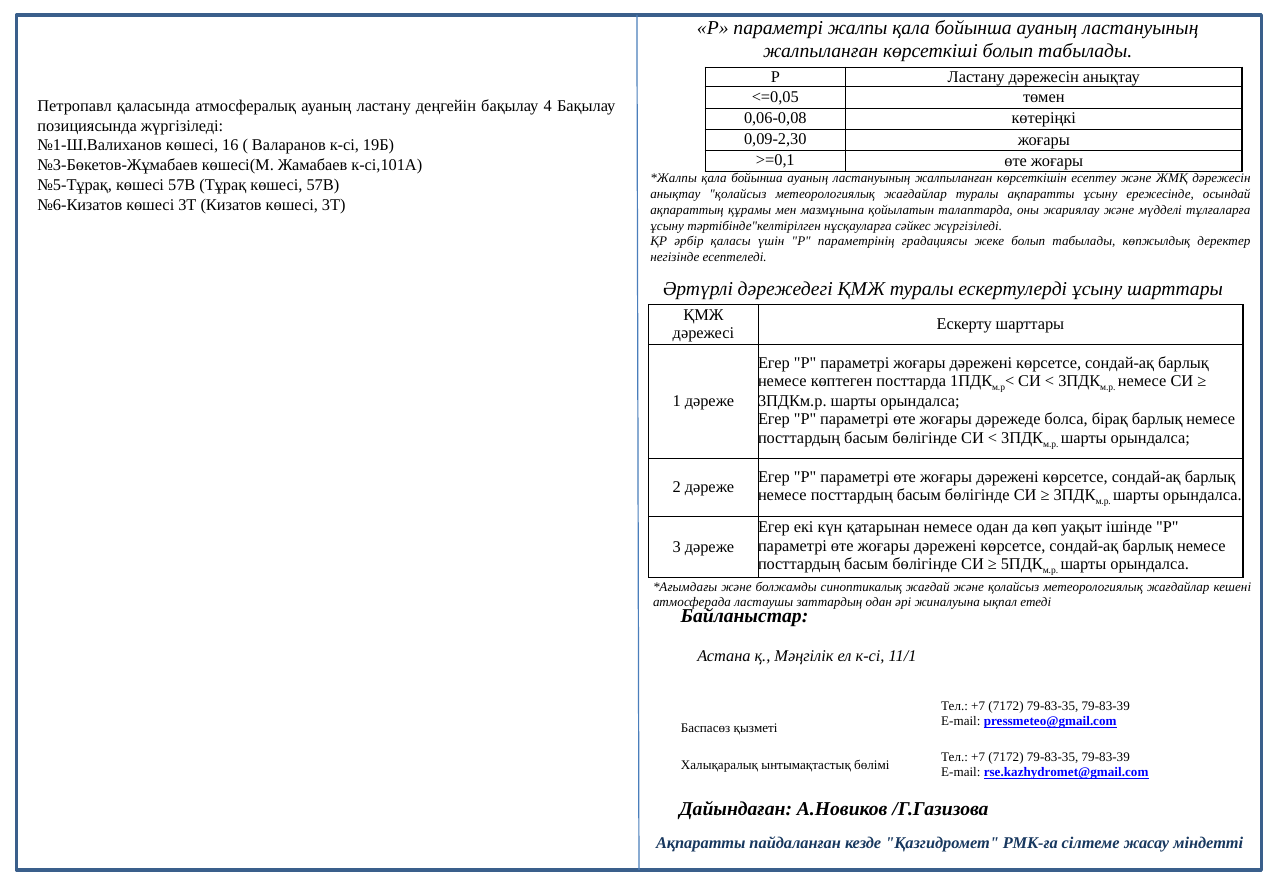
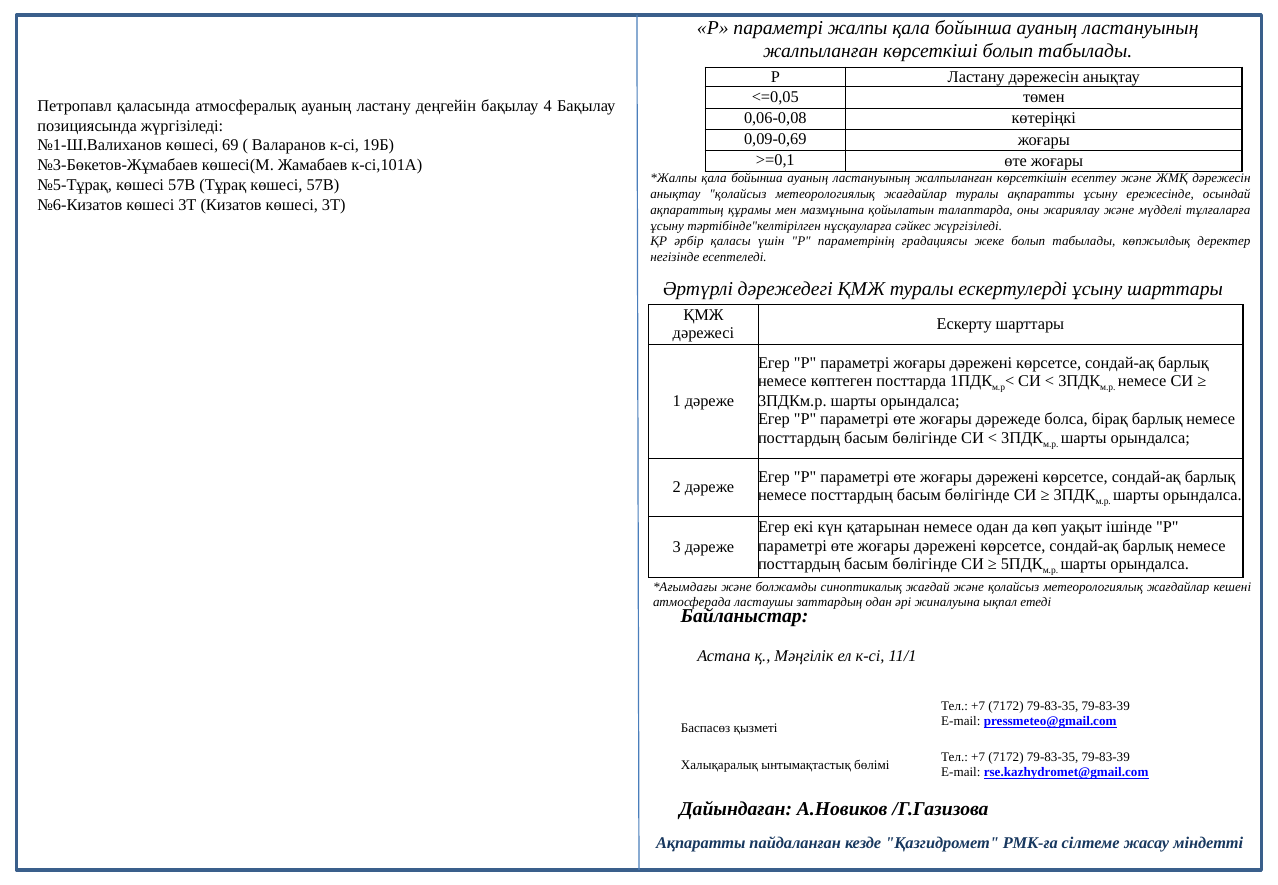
0,09-2,30: 0,09-2,30 -> 0,09-0,69
16: 16 -> 69
